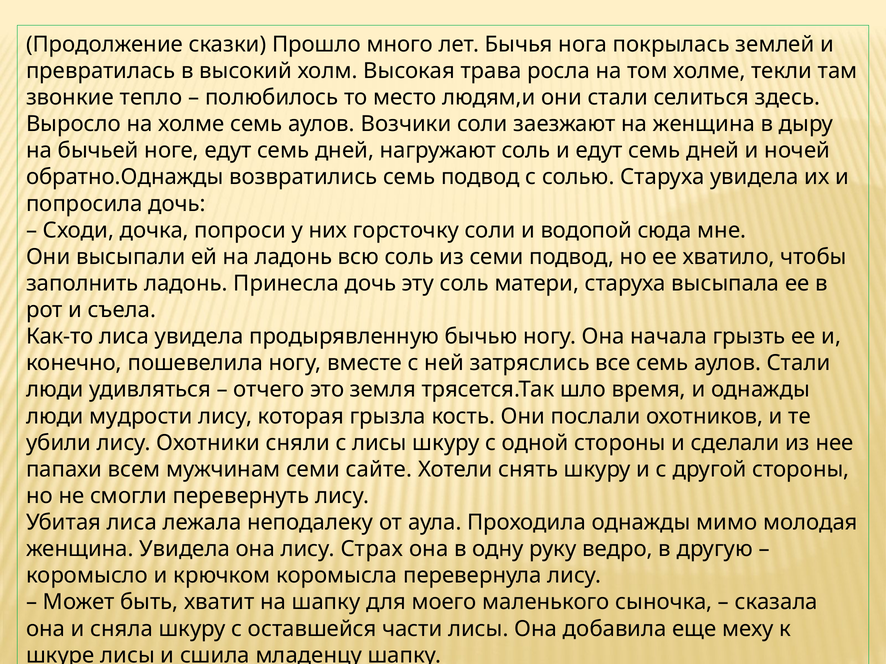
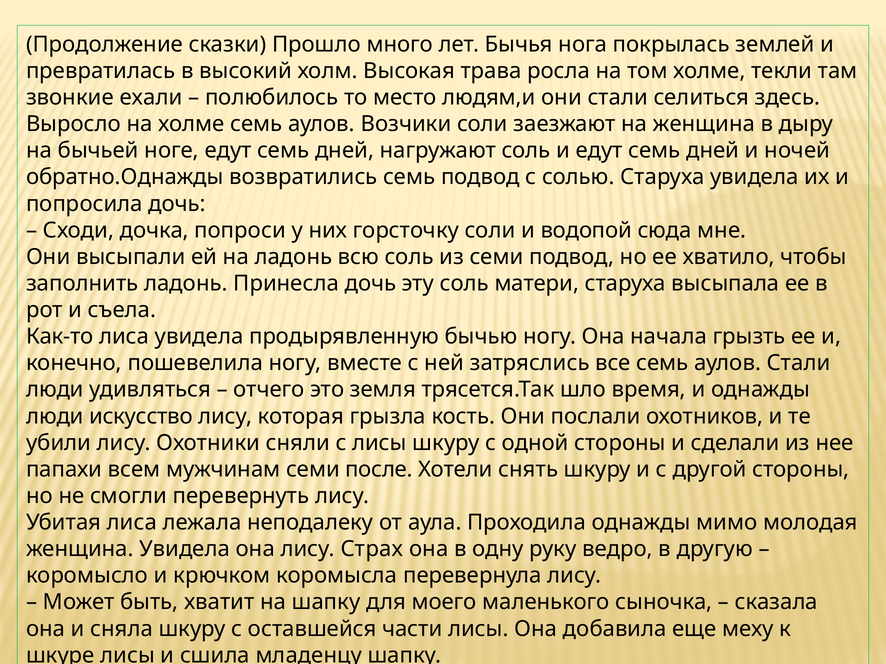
тепло: тепло -> ехали
мудрости: мудрости -> искусство
сайте: сайте -> после
